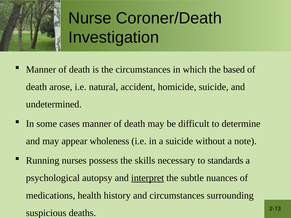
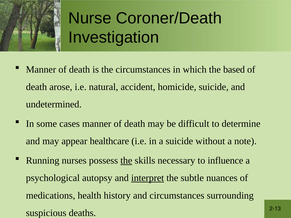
wholeness: wholeness -> healthcare
the at (126, 161) underline: none -> present
standards: standards -> influence
